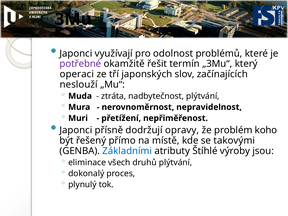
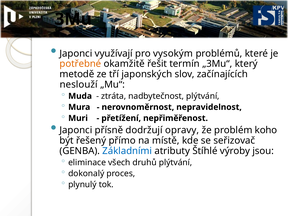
odolnost: odolnost -> vysokým
potřebné colour: purple -> orange
operaci: operaci -> metodě
takovými: takovými -> seřizovač
